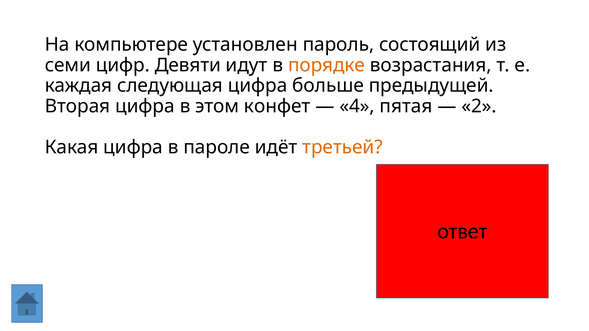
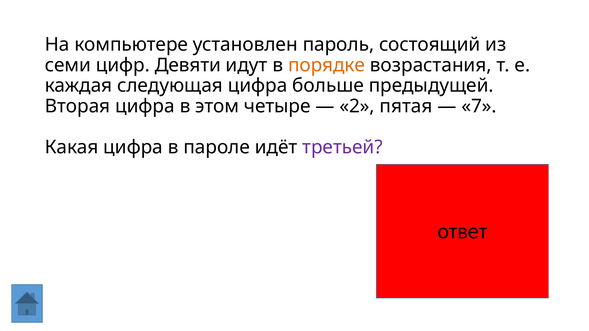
конфет: конфет -> четыре
4: 4 -> 2
2: 2 -> 7
третьей colour: orange -> purple
